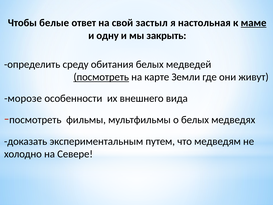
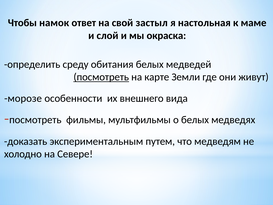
белые: белые -> намок
маме underline: present -> none
одну: одну -> слой
закрыть: закрыть -> окраска
